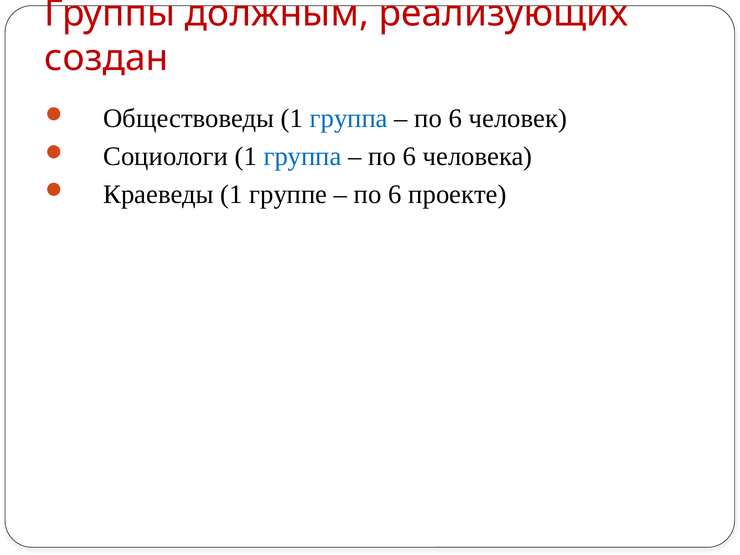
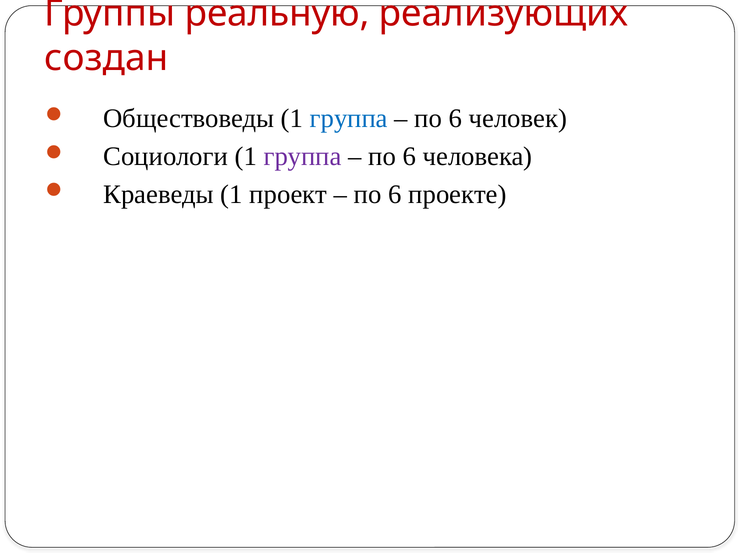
должным: должным -> реальную
группа at (303, 156) colour: blue -> purple
группе: группе -> проект
